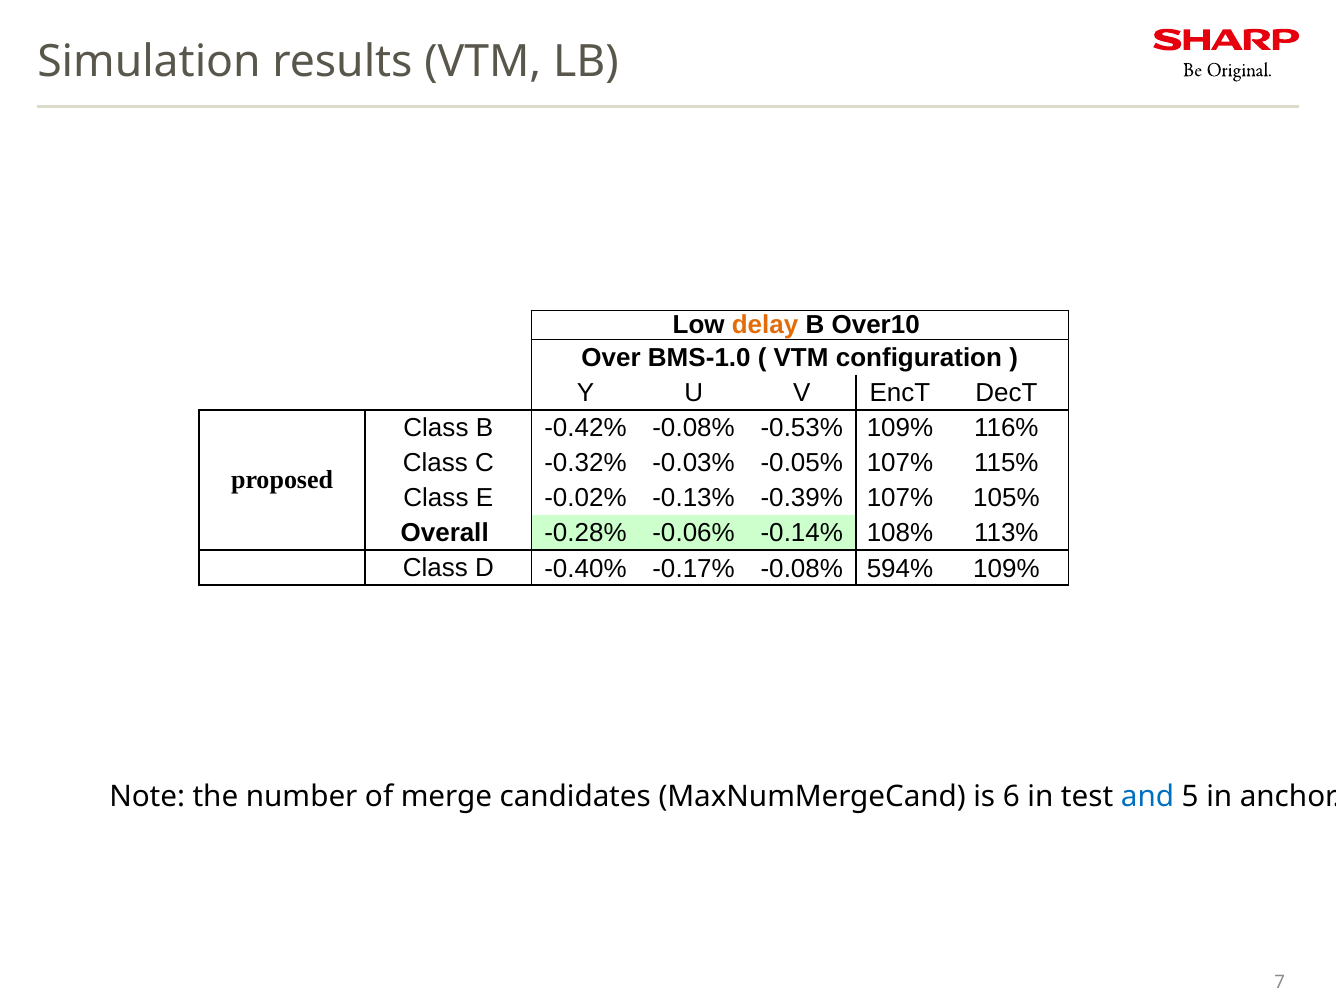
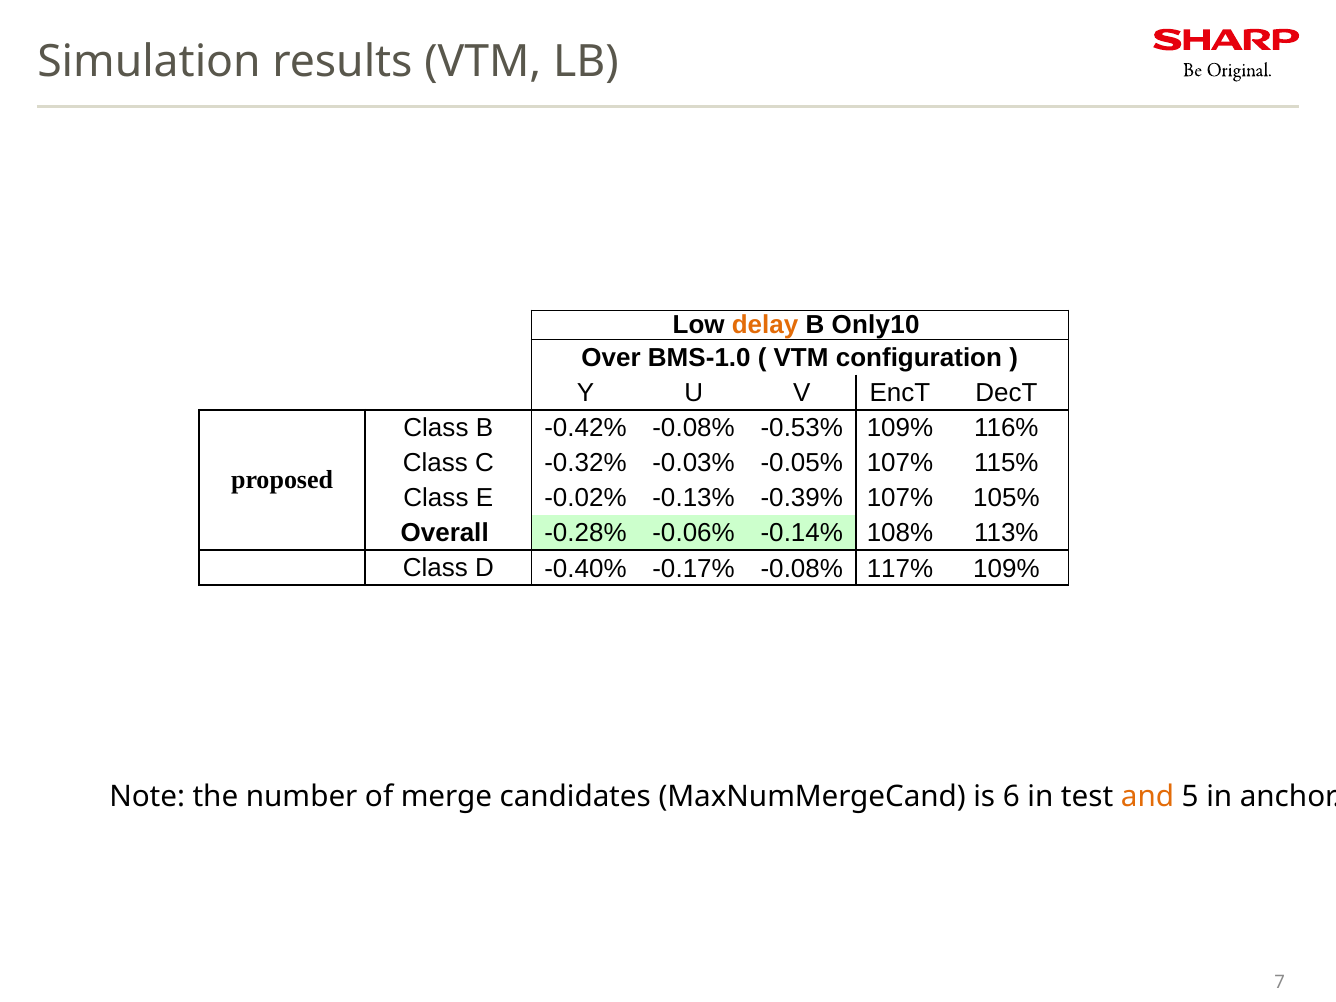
Over10: Over10 -> Only10
594%: 594% -> 117%
and colour: blue -> orange
